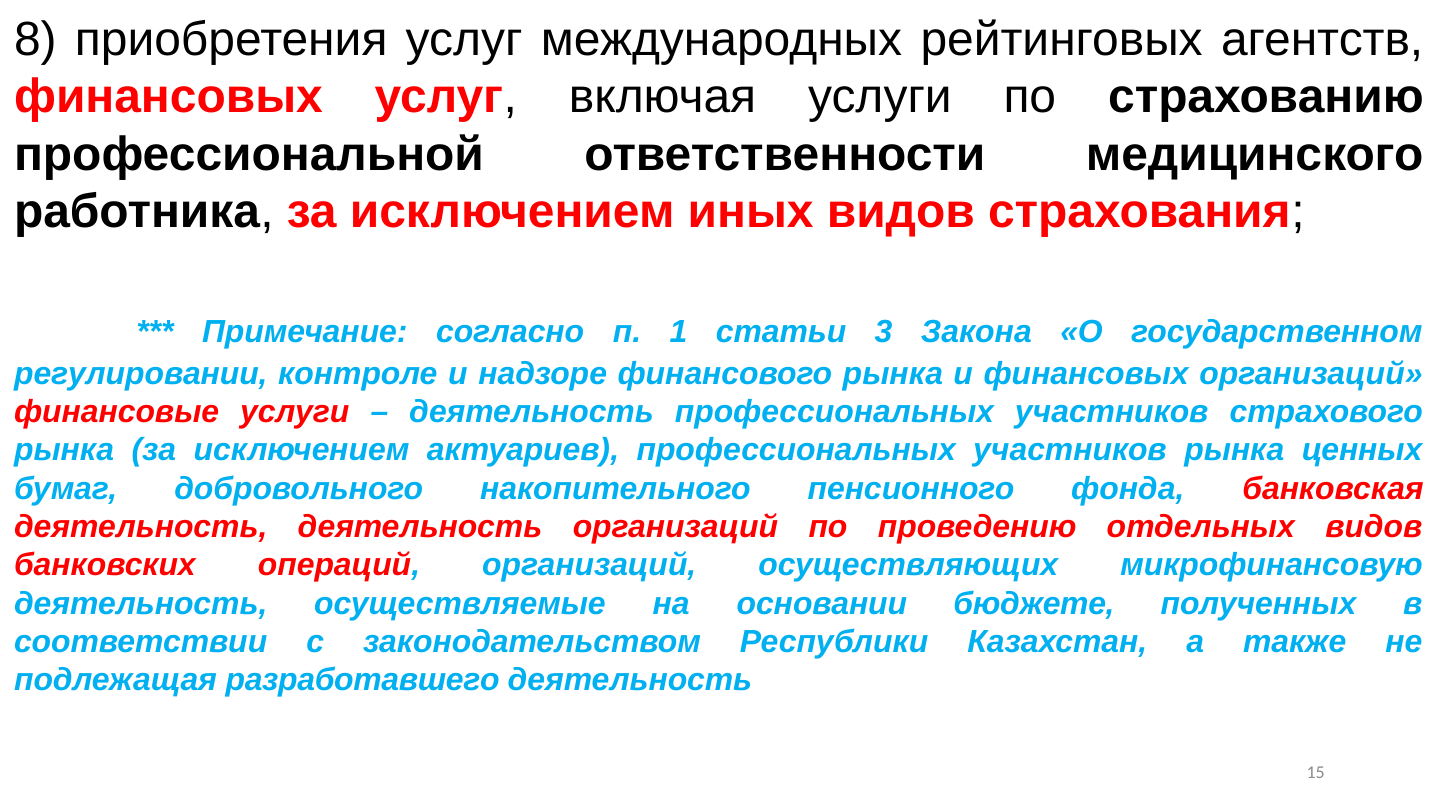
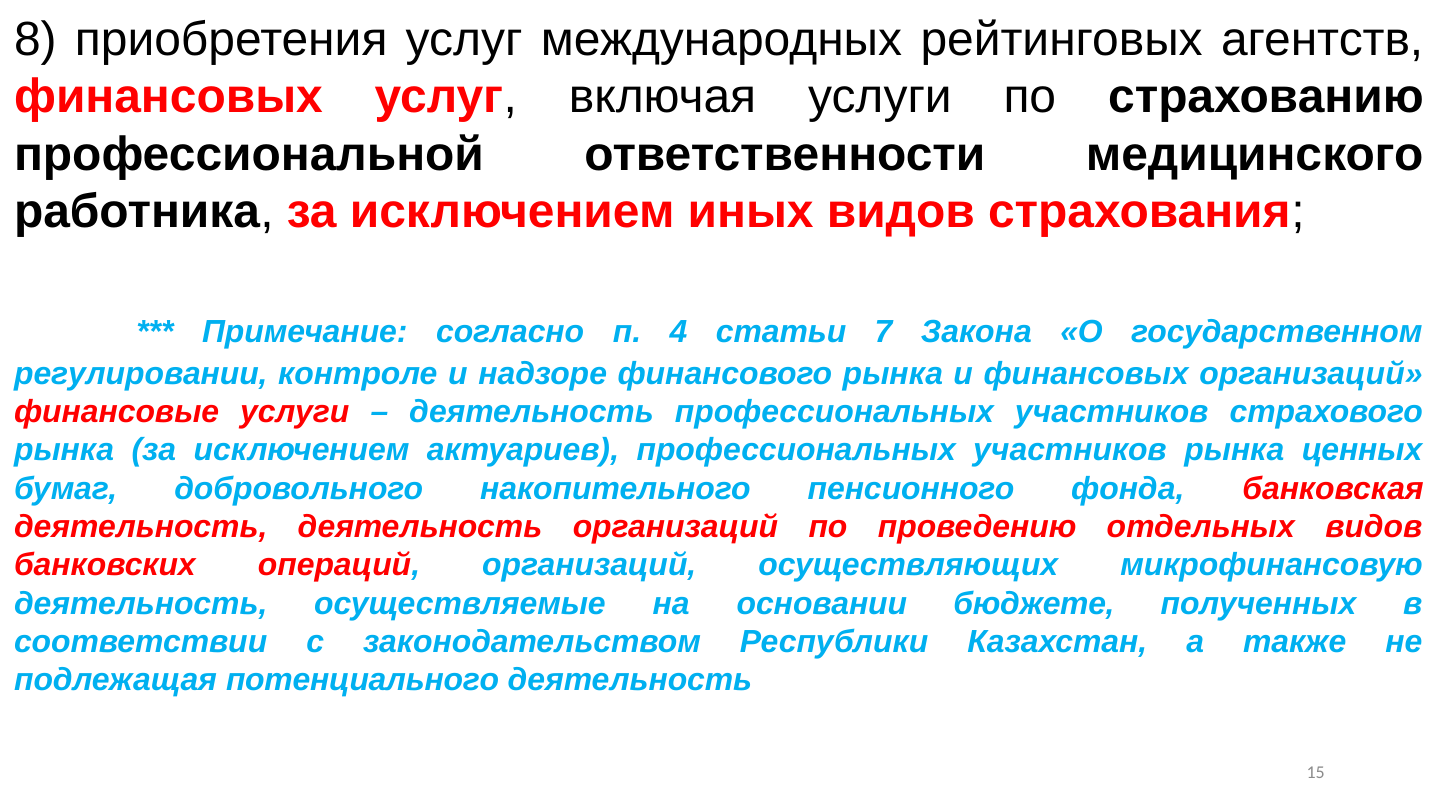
1: 1 -> 4
3: 3 -> 7
разработавшего: разработавшего -> потенциального
